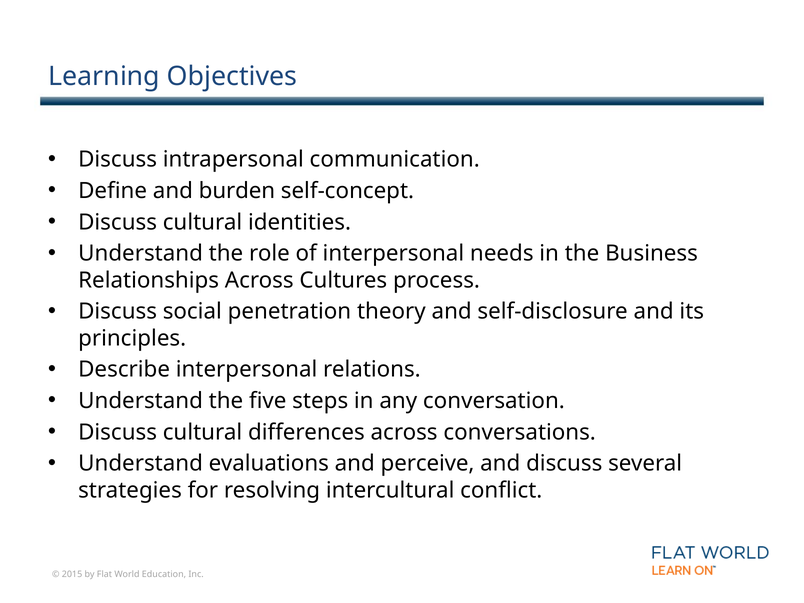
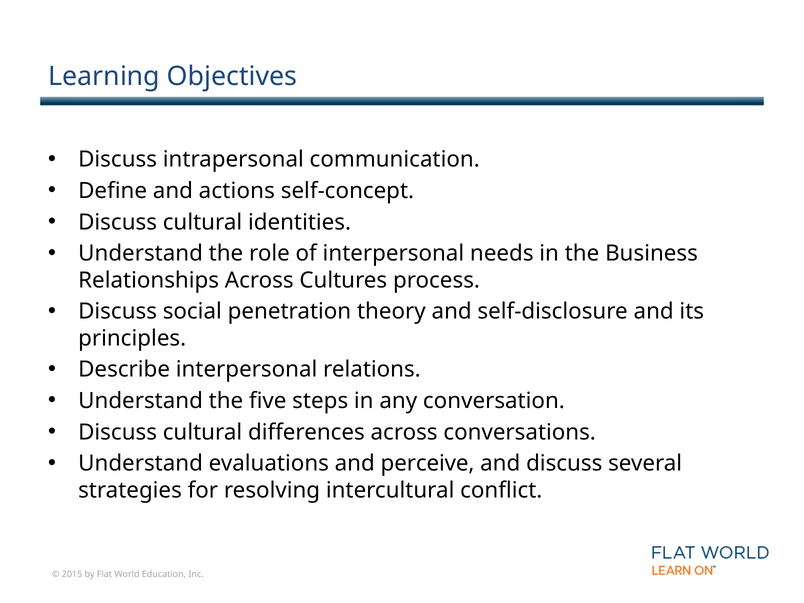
burden: burden -> actions
